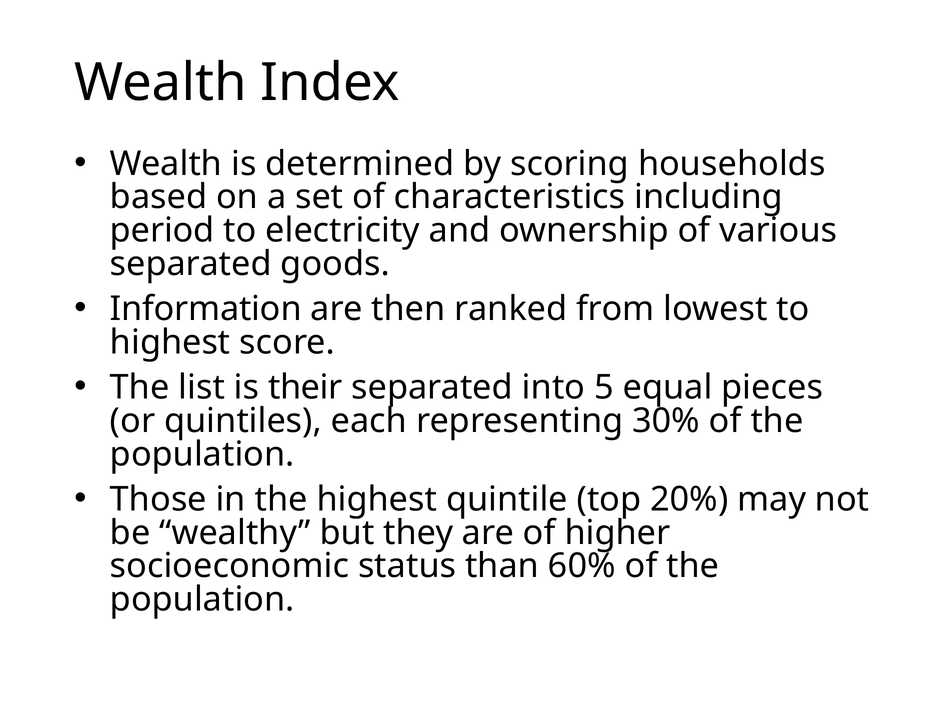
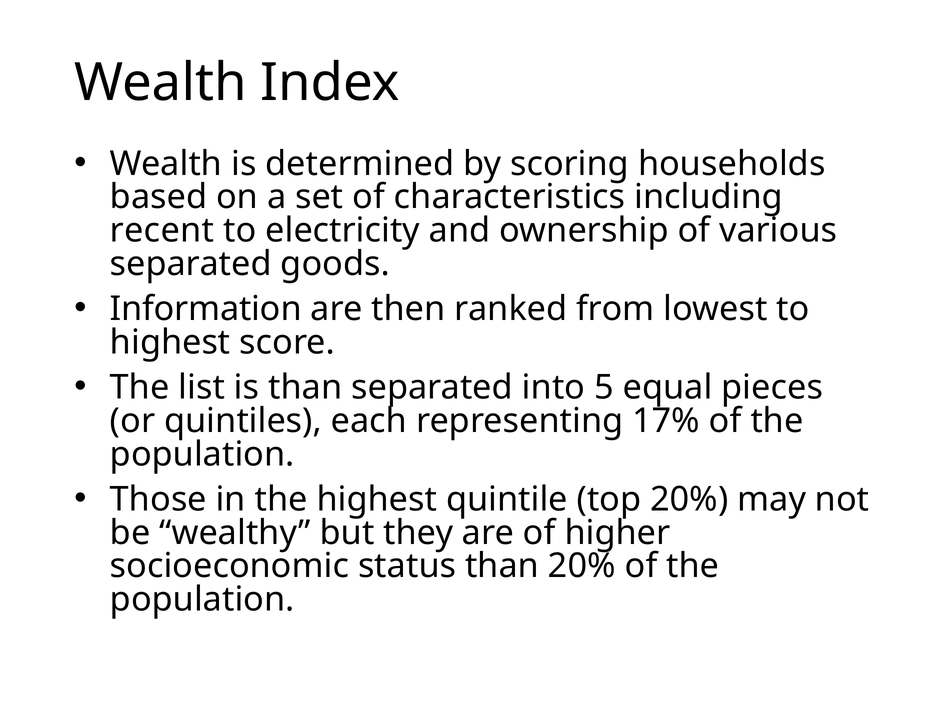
period: period -> recent
is their: their -> than
30%: 30% -> 17%
than 60%: 60% -> 20%
